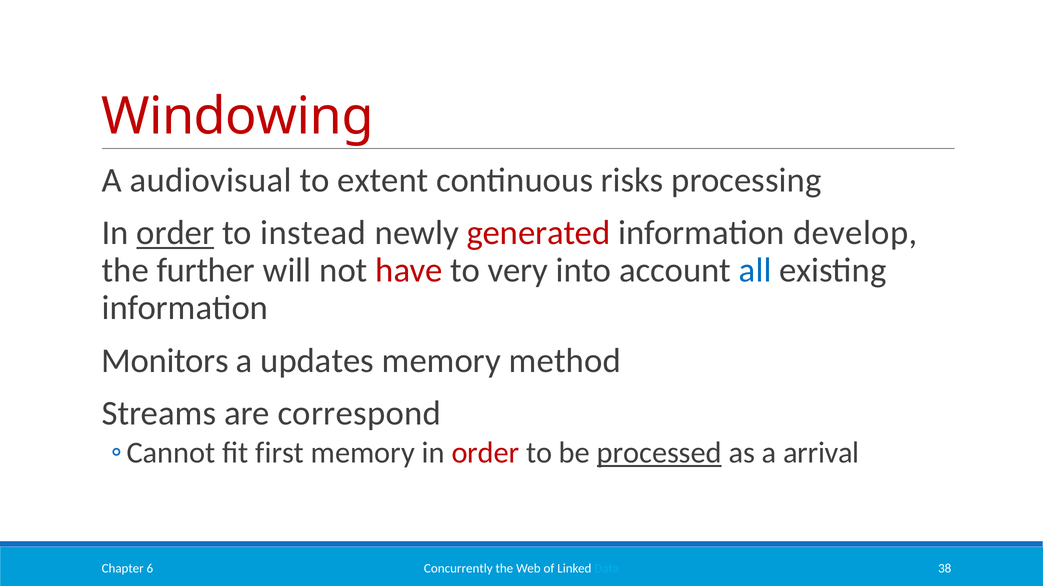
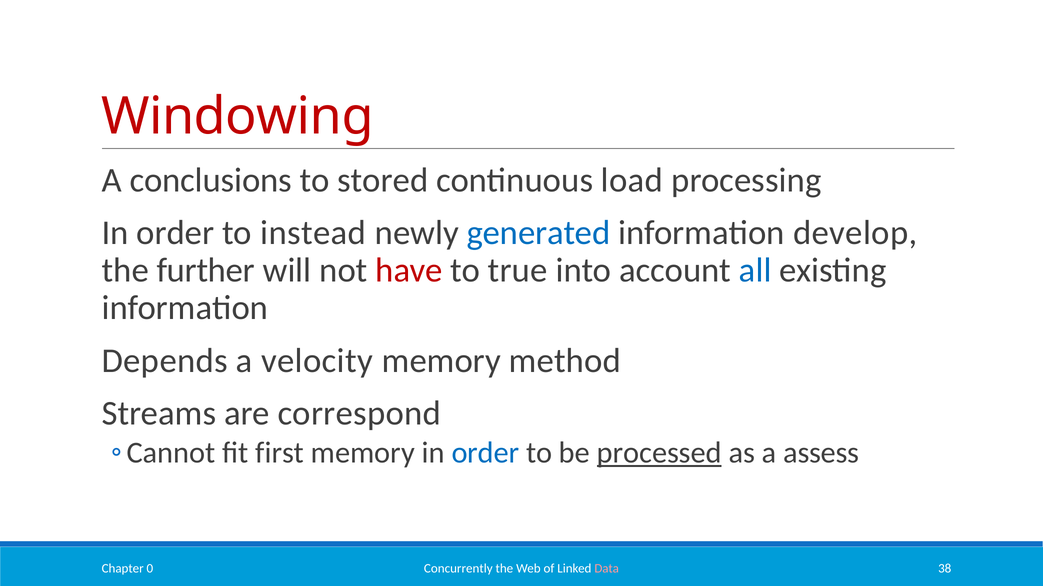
audiovisual: audiovisual -> conclusions
extent: extent -> stored
risks: risks -> load
order at (175, 233) underline: present -> none
generated colour: red -> blue
very: very -> true
Monitors: Monitors -> Depends
updates: updates -> velocity
order at (485, 453) colour: red -> blue
arrival: arrival -> assess
Data colour: light blue -> pink
6: 6 -> 0
